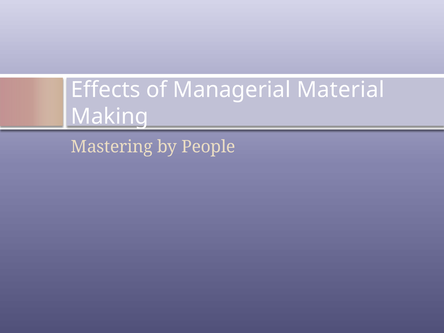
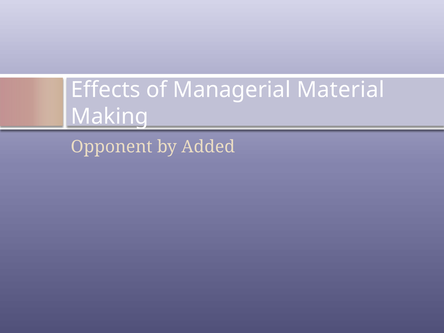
Mastering: Mastering -> Opponent
People: People -> Added
